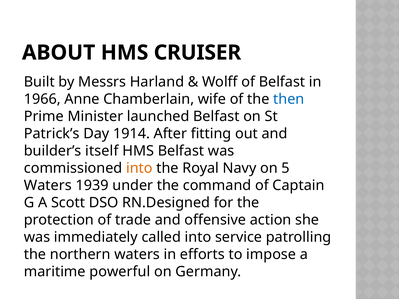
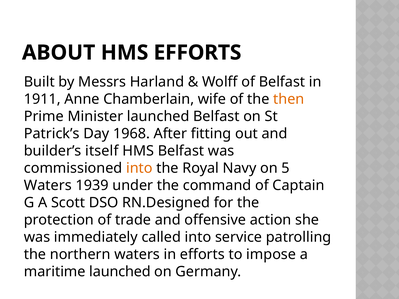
HMS CRUISER: CRUISER -> EFFORTS
1966: 1966 -> 1911
then colour: blue -> orange
1914: 1914 -> 1968
maritime powerful: powerful -> launched
